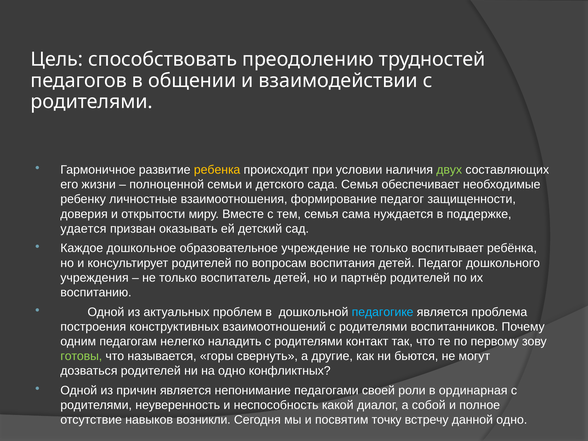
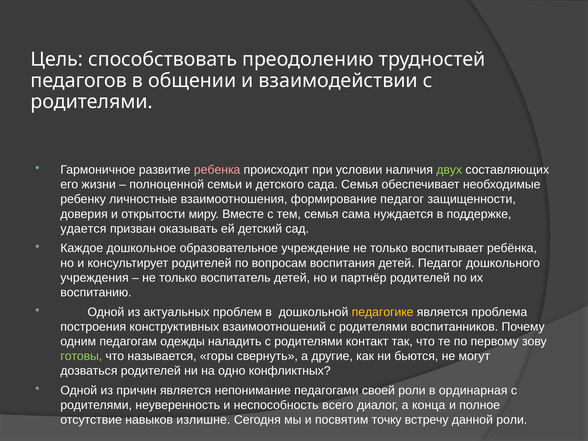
ребенка colour: yellow -> pink
педагогике colour: light blue -> yellow
нелегко: нелегко -> одежды
какой: какой -> всего
собой: собой -> конца
возникли: возникли -> излишне
данной одно: одно -> роли
